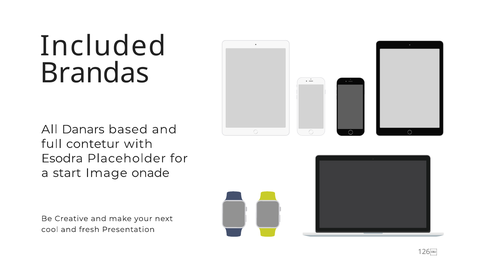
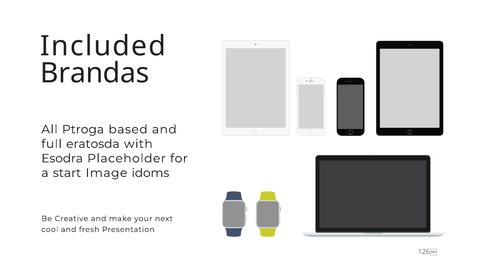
Danars: Danars -> Ptroga
contetur: contetur -> eratosda
onade: onade -> idoms
